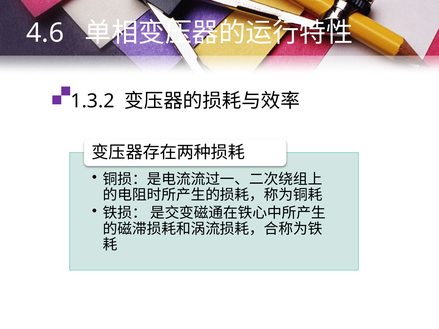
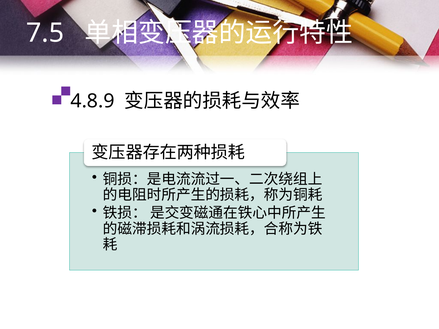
4.6: 4.6 -> 7.5
1.3.2: 1.3.2 -> 4.8.9
